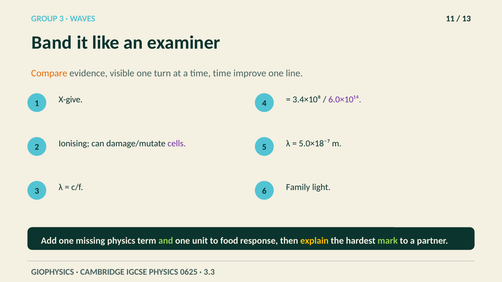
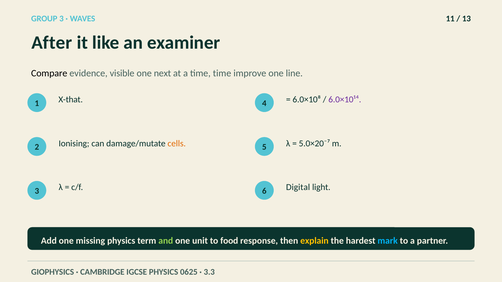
Band: Band -> After
Compare colour: orange -> black
turn: turn -> next
X-give: X-give -> X-that
3.4×10⁸: 3.4×10⁸ -> 6.0×10⁸
cells colour: purple -> orange
5.0×18⁻⁷: 5.0×18⁻⁷ -> 5.0×20⁻⁷
Family: Family -> Digital
mark colour: light green -> light blue
